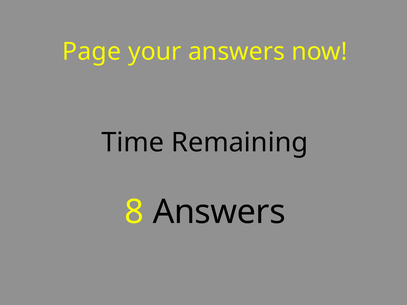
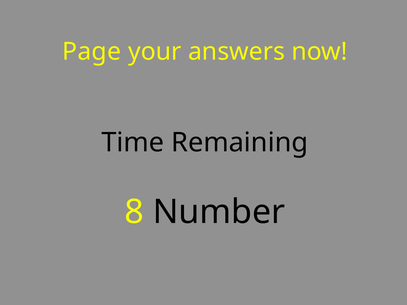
8 Answers: Answers -> Number
